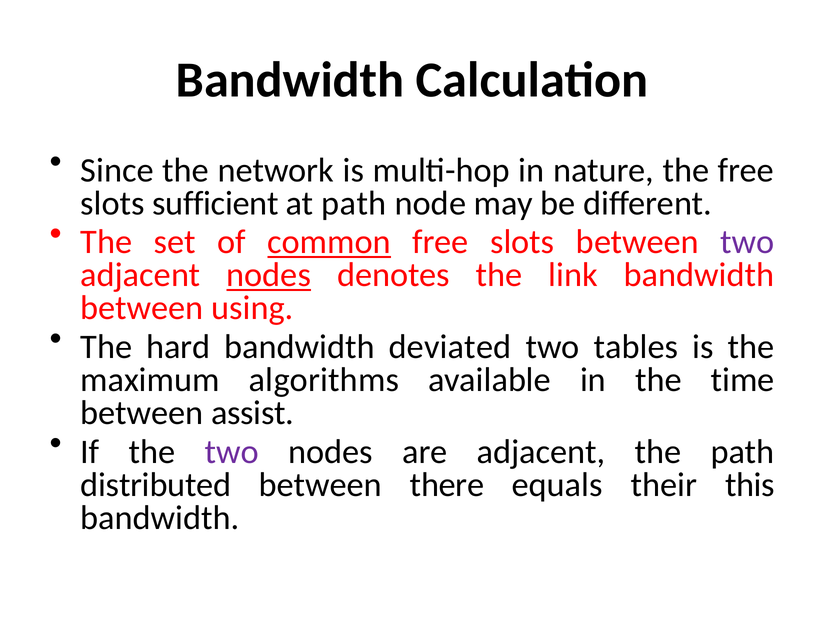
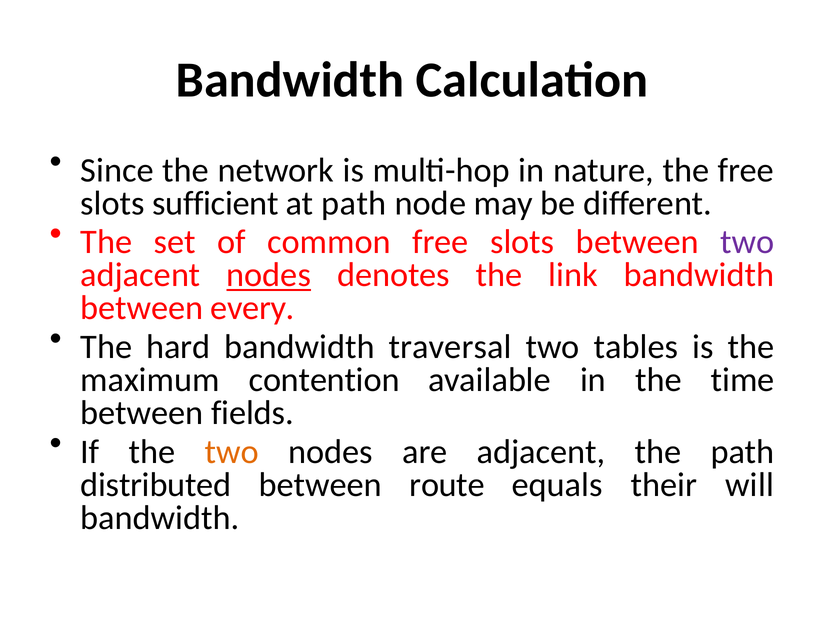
common underline: present -> none
using: using -> every
deviated: deviated -> traversal
algorithms: algorithms -> contention
assist: assist -> fields
two at (232, 452) colour: purple -> orange
there: there -> route
this: this -> will
